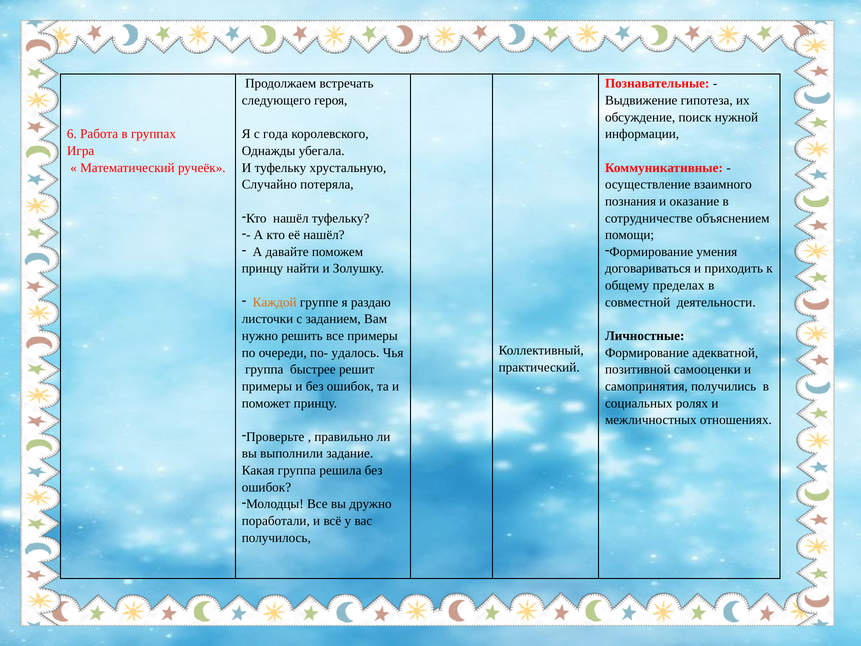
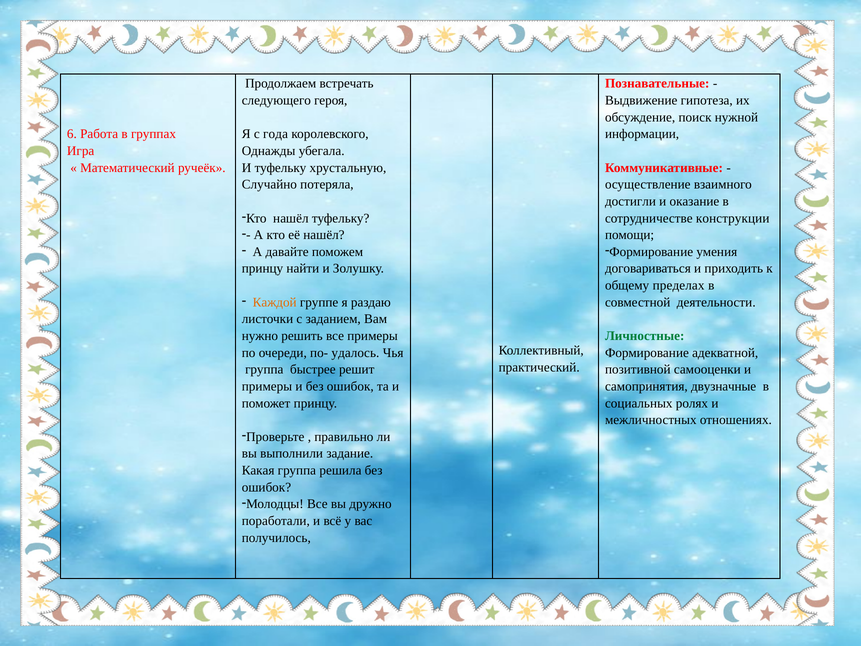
познания: познания -> достигли
объяснением: объяснением -> конструкции
Личностные colour: black -> green
получились: получились -> двузначные
